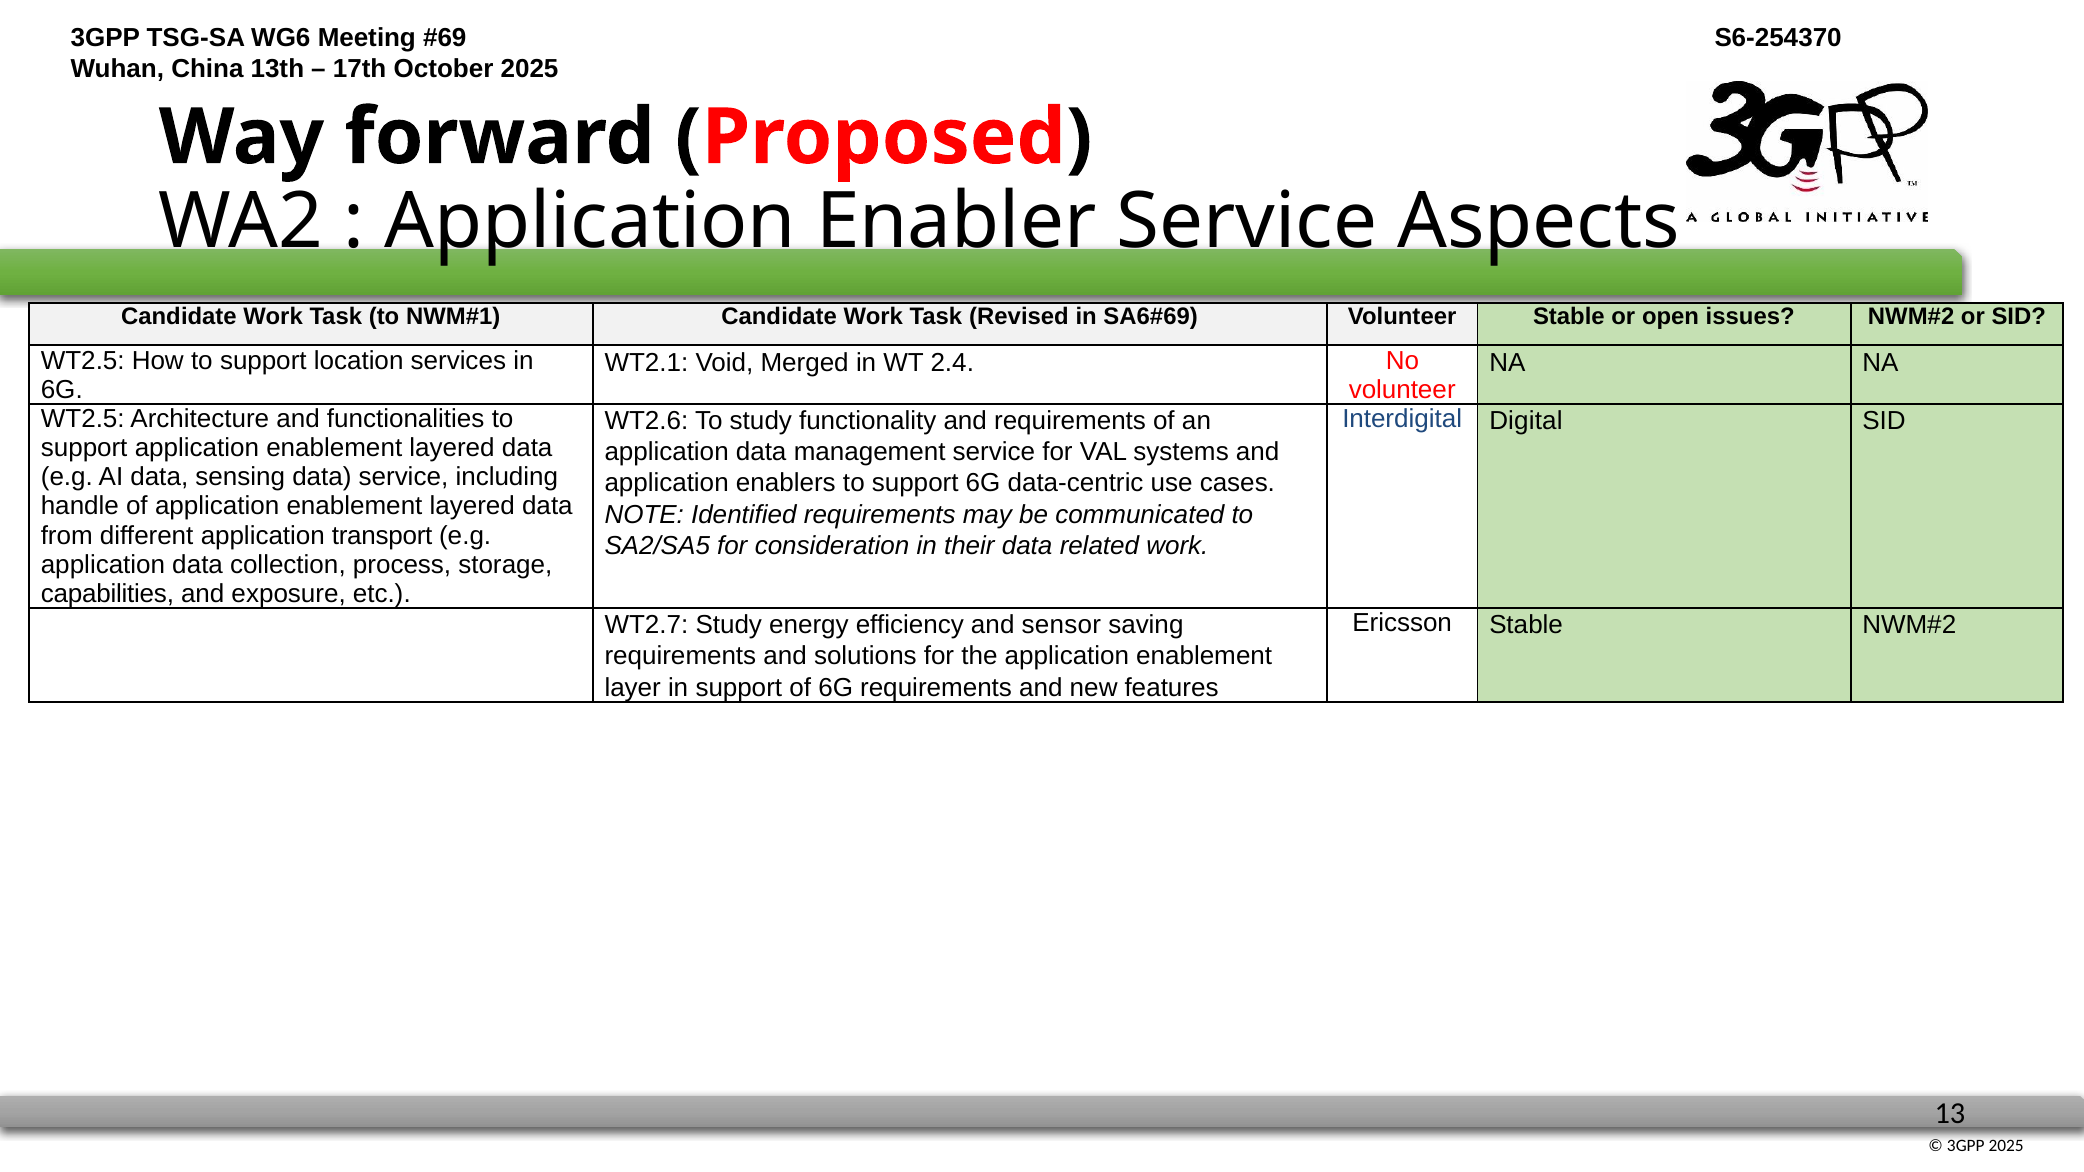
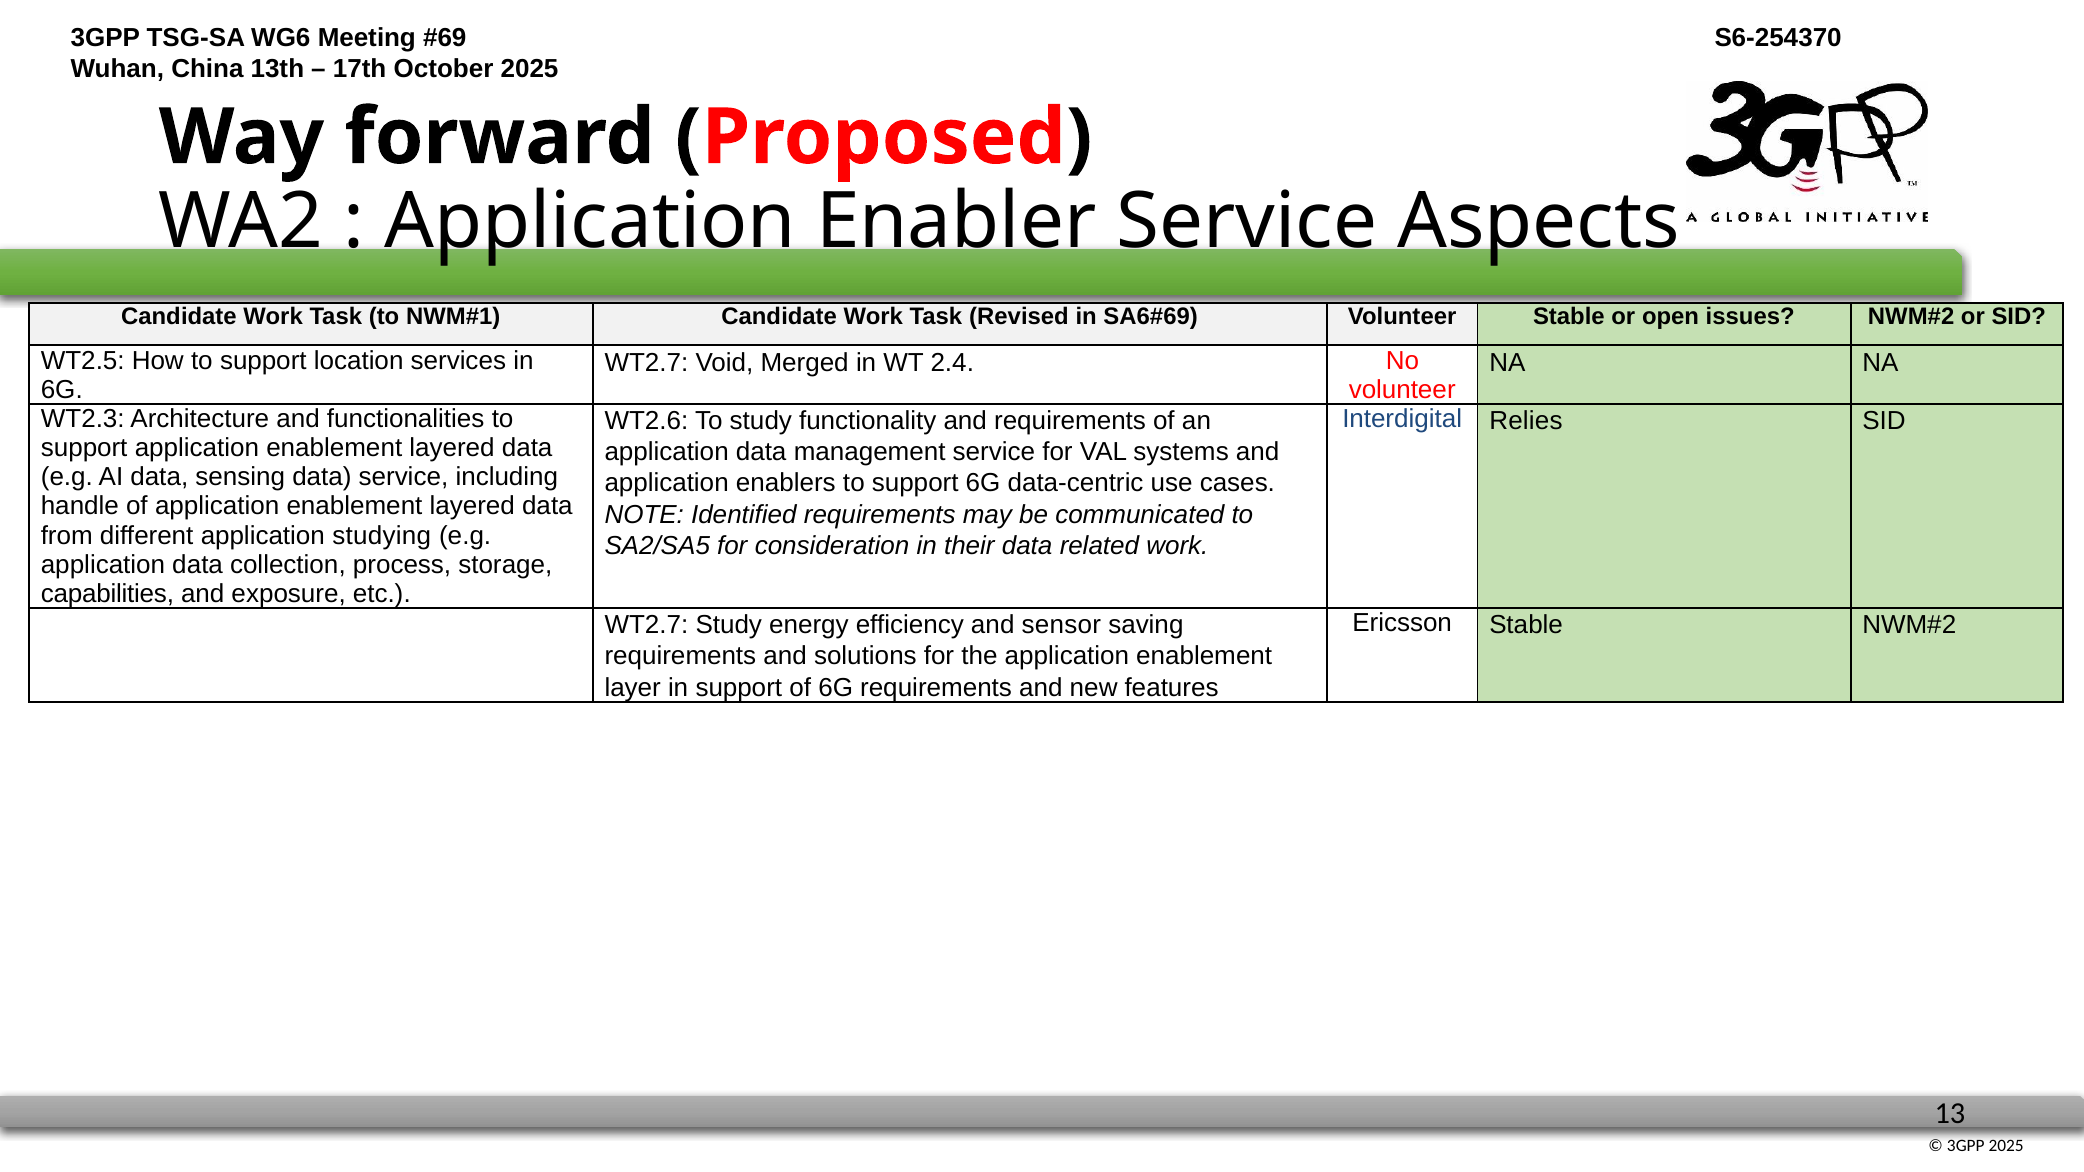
WT2.1 at (646, 363): WT2.1 -> WT2.7
WT2.5 at (83, 419): WT2.5 -> WT2.3
Digital: Digital -> Relies
transport: transport -> studying
